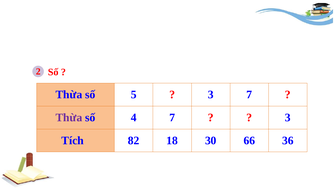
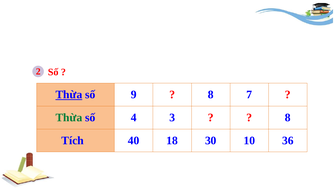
Thừa at (69, 95) underline: none -> present
5: 5 -> 9
3 at (211, 95): 3 -> 8
Thừa at (69, 118) colour: purple -> green
4 7: 7 -> 3
3 at (288, 118): 3 -> 8
82: 82 -> 40
66: 66 -> 10
